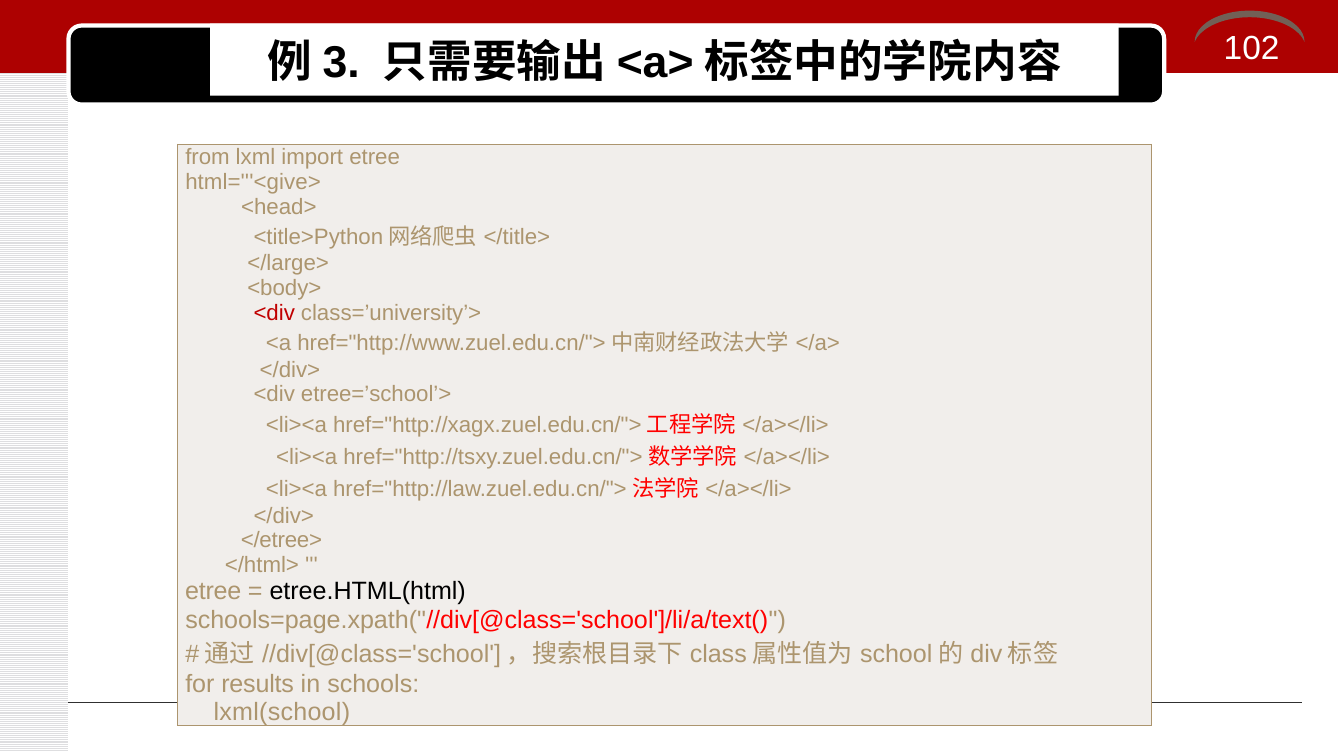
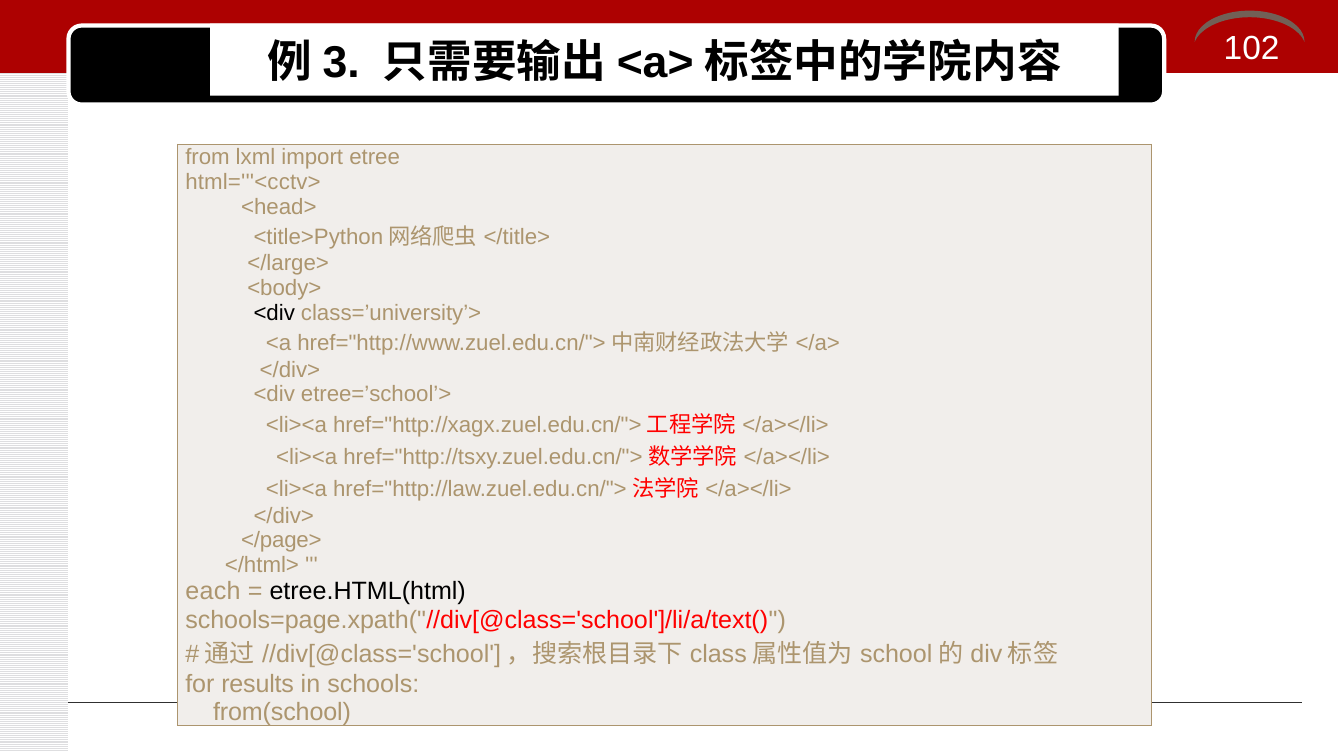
html='''<give>: html='''<give> -> html='''<cctv>
<div at (274, 313) colour: red -> black
</etree>: </etree> -> </page>
etree at (213, 592): etree -> each
lxml(school: lxml(school -> from(school
